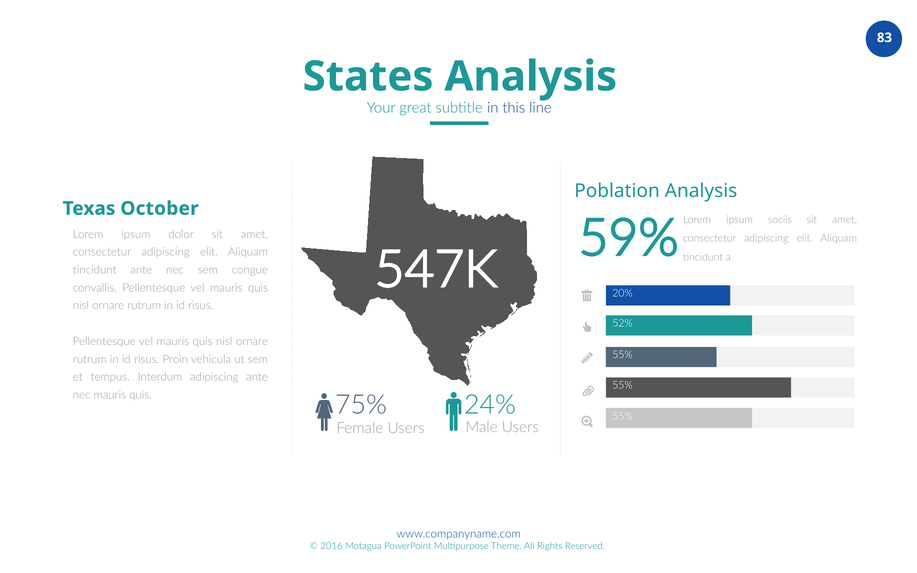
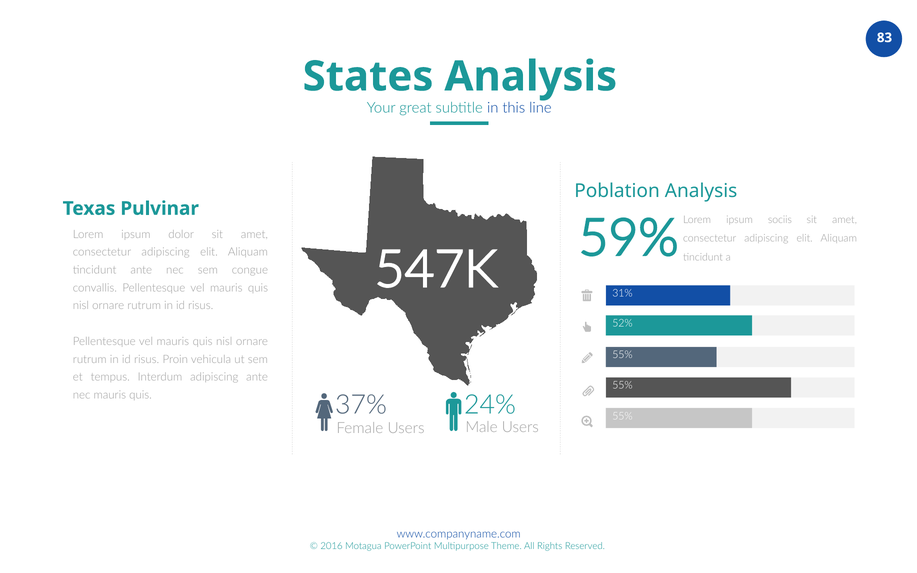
October: October -> Pulvinar
20%: 20% -> 31%
75%: 75% -> 37%
